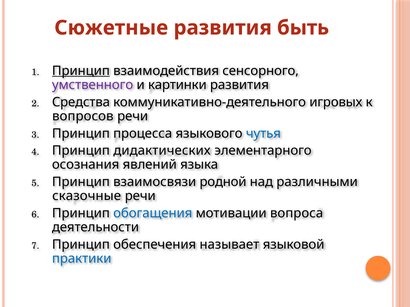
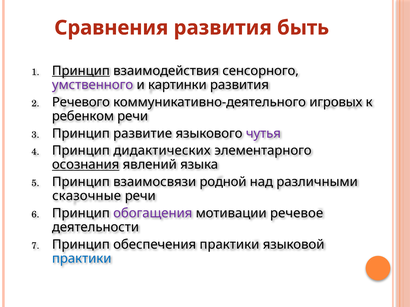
Сюжетные: Сюжетные -> Сравнения
Средства: Средства -> Речевого
вопросов: вопросов -> ребенком
процесса: процесса -> развитие
чутья colour: blue -> purple
осознания underline: none -> present
обогащения colour: blue -> purple
вопроса: вопроса -> речевое
обеспечения называет: называет -> практики
